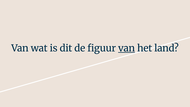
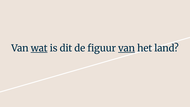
wat underline: none -> present
